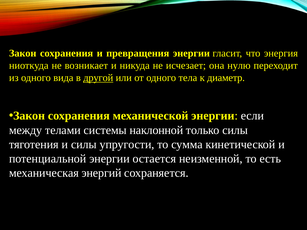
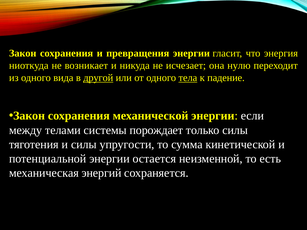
тела underline: none -> present
диаметр: диаметр -> падение
наклонной: наклонной -> порождает
